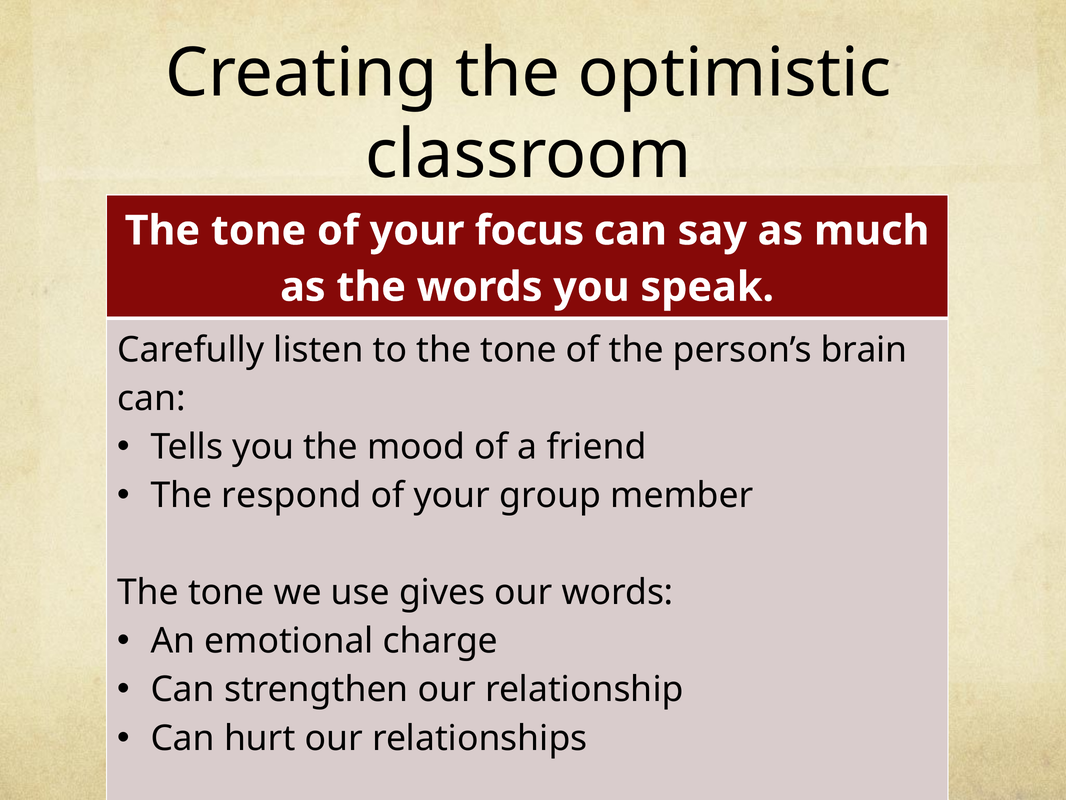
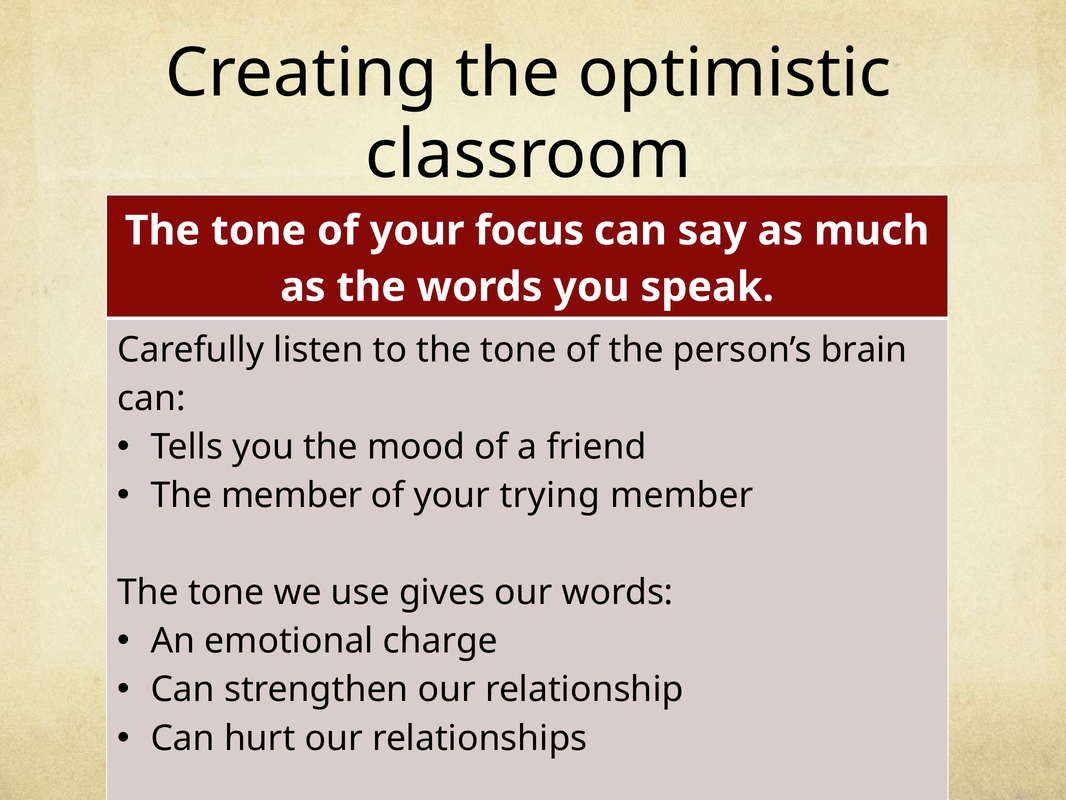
The respond: respond -> member
group: group -> trying
